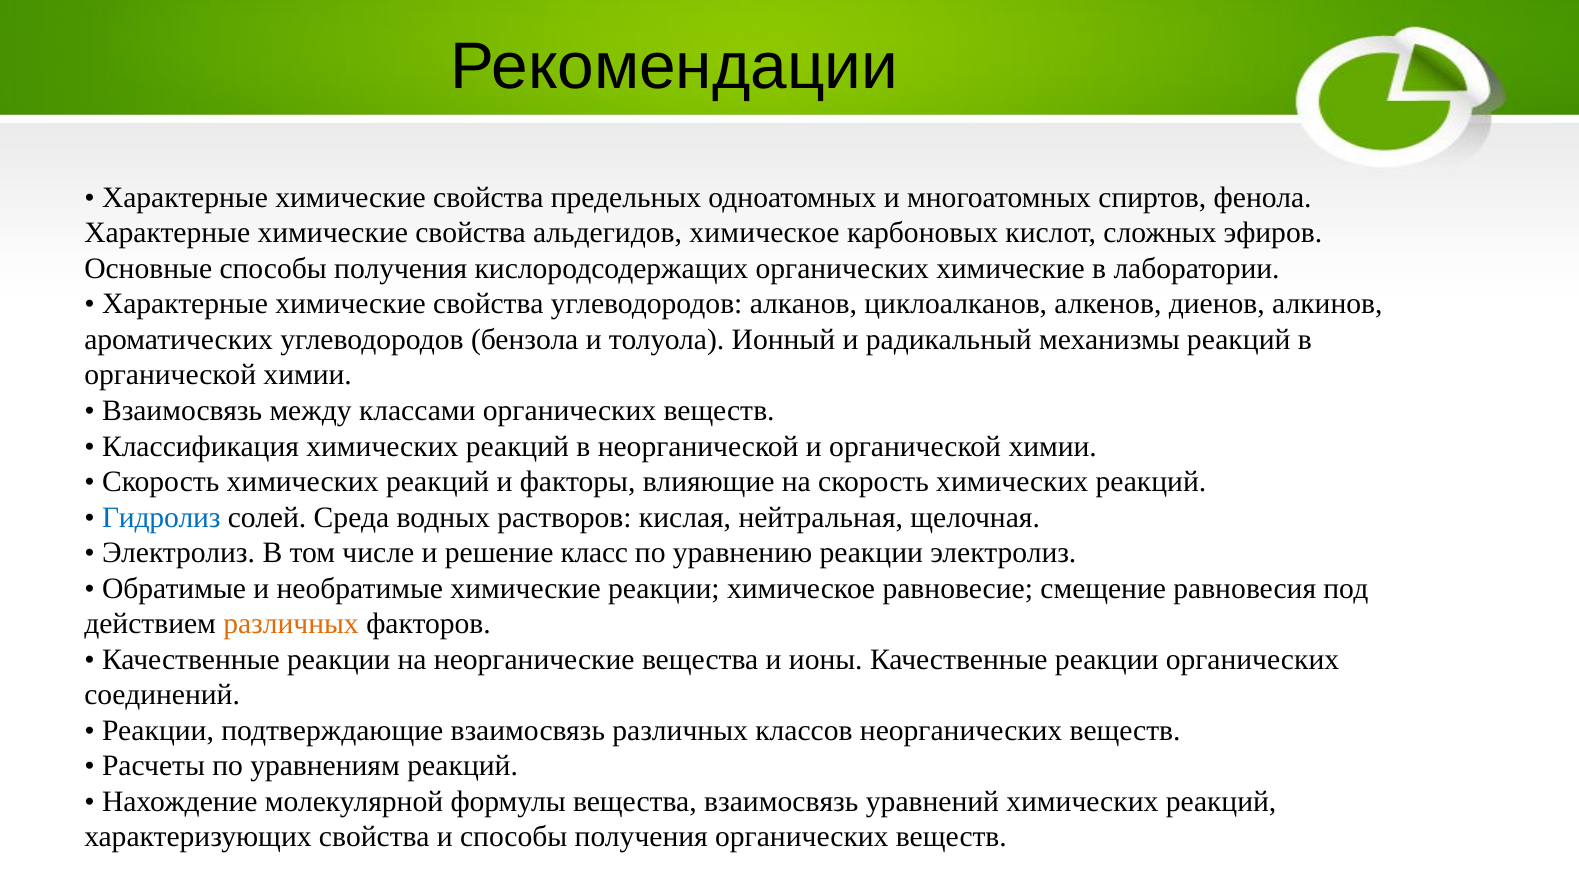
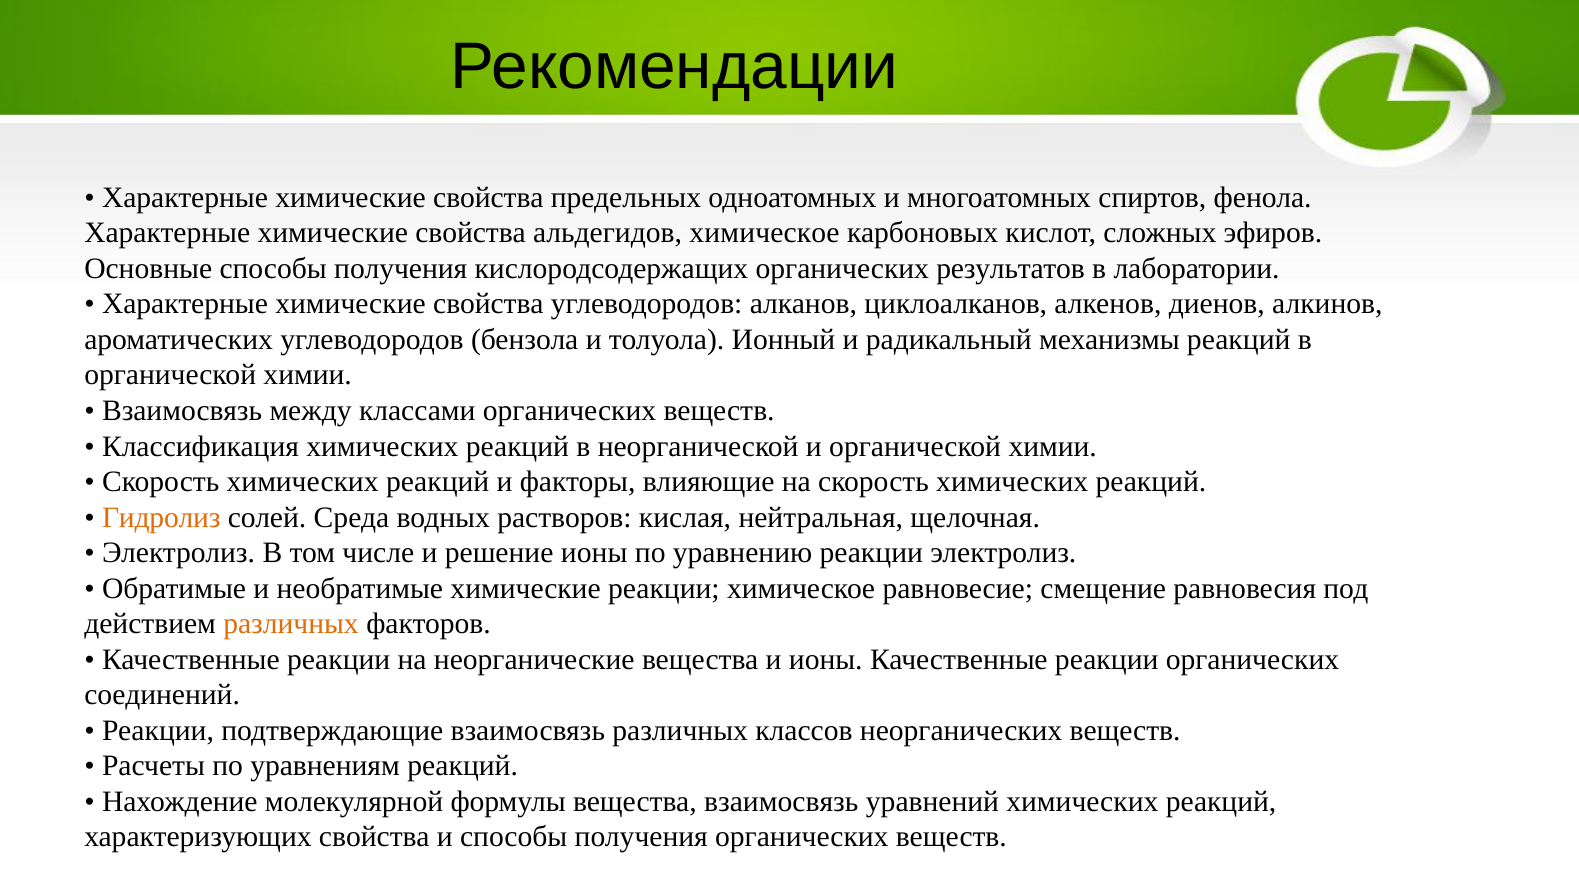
органических химические: химические -> результатов
Гидролиз colour: blue -> orange
решение класс: класс -> ионы
